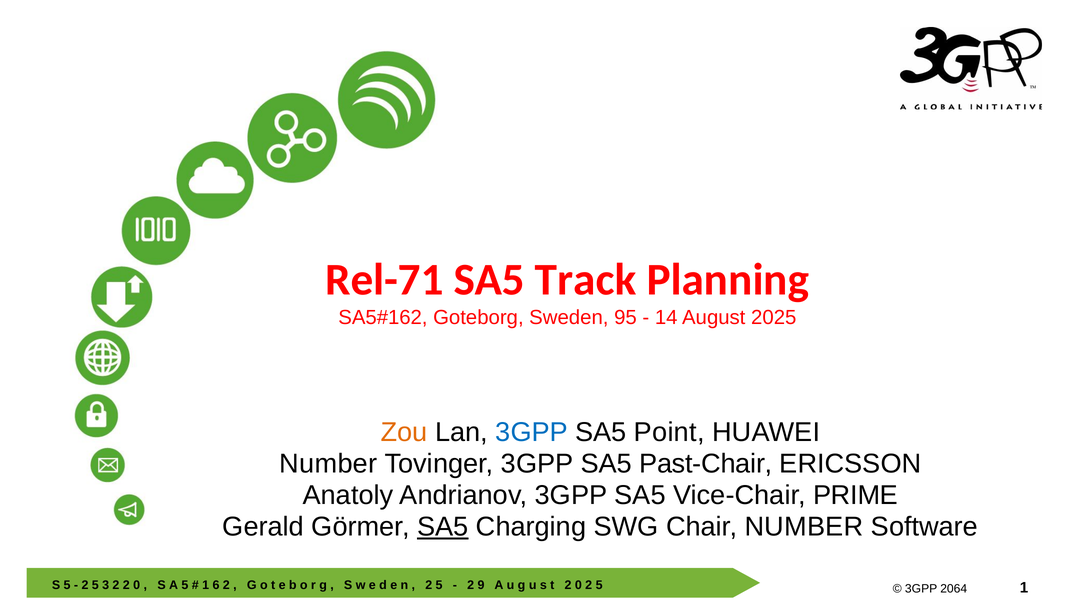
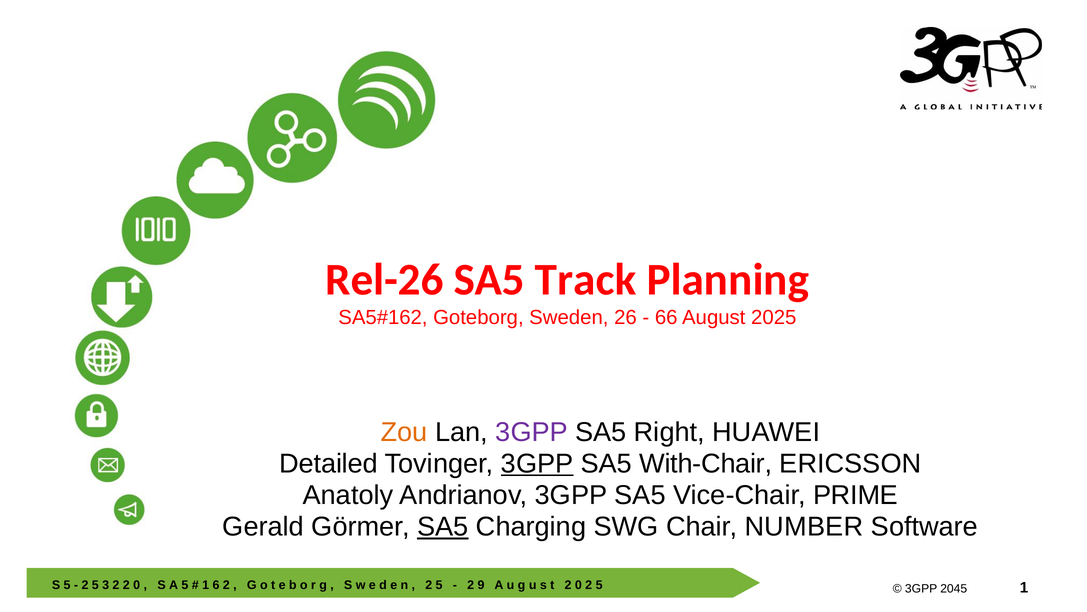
Rel-71: Rel-71 -> Rel-26
95: 95 -> 26
14: 14 -> 66
3GPP at (532, 432) colour: blue -> purple
Point: Point -> Right
Number at (328, 463): Number -> Detailed
3GPP at (537, 463) underline: none -> present
Past-Chair: Past-Chair -> With-Chair
2064: 2064 -> 2045
